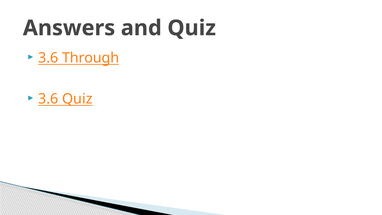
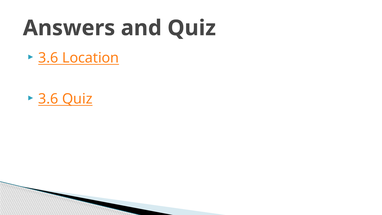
Through: Through -> Location
